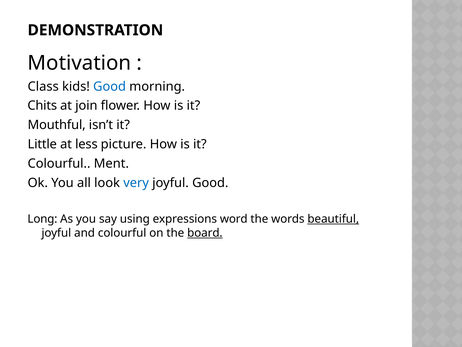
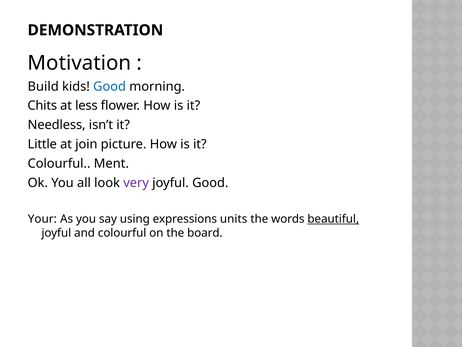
Class: Class -> Build
join: join -> less
Mouthful: Mouthful -> Needless
less: less -> join
very colour: blue -> purple
Long: Long -> Your
word: word -> units
board underline: present -> none
